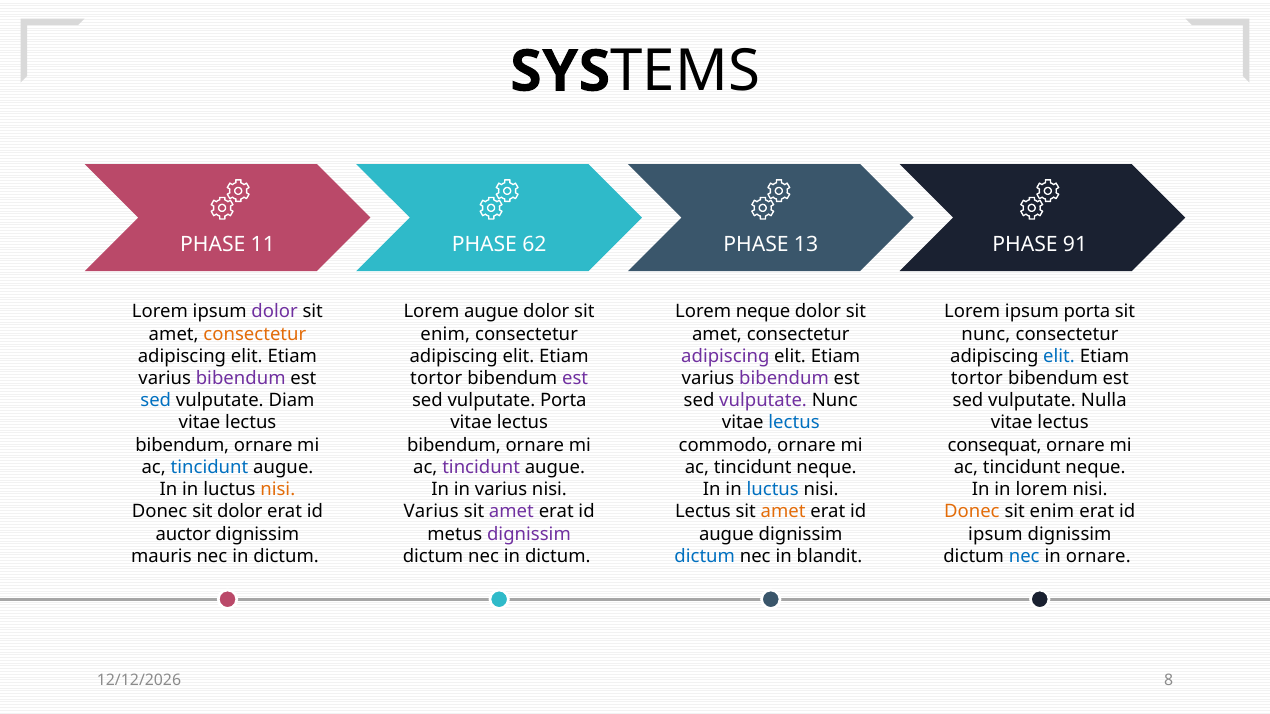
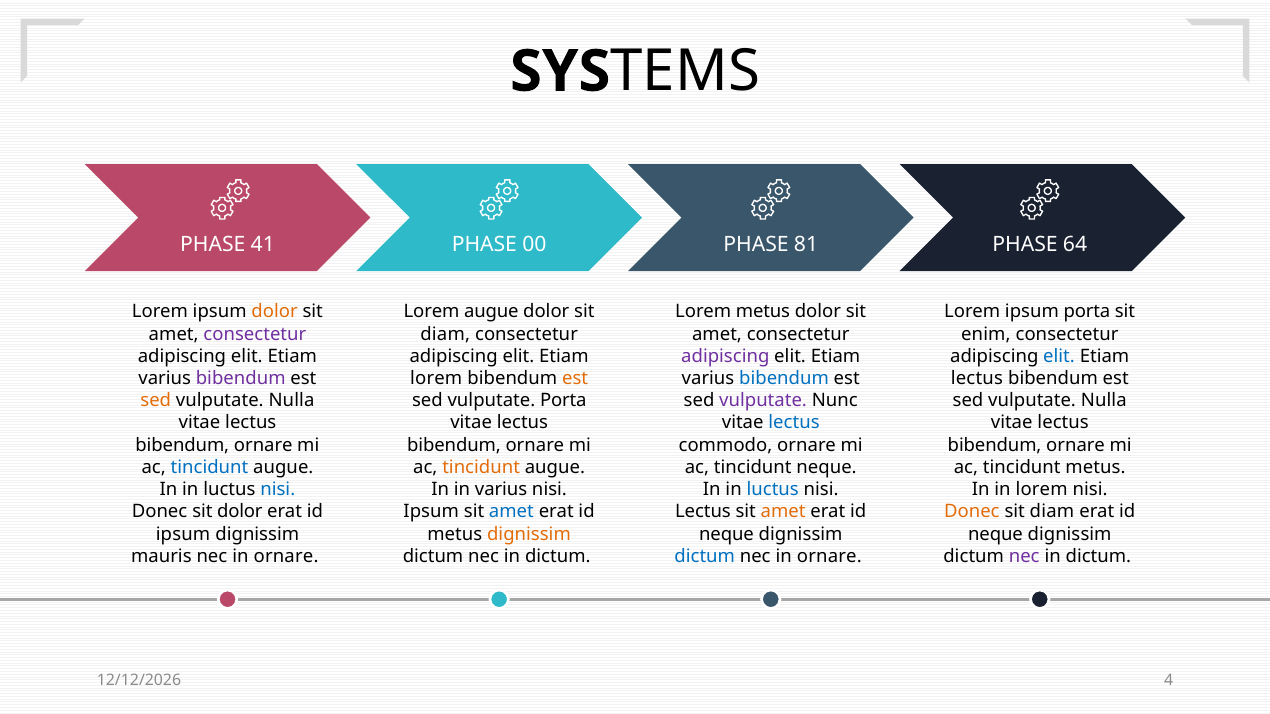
11: 11 -> 41
62: 62 -> 00
13: 13 -> 81
91: 91 -> 64
dolor at (275, 312) colour: purple -> orange
Lorem neque: neque -> metus
consectetur at (255, 334) colour: orange -> purple
enim at (445, 334): enim -> diam
nunc at (986, 334): nunc -> enim
tortor at (436, 379): tortor -> lorem
est at (575, 379) colour: purple -> orange
bibendum at (784, 379) colour: purple -> blue
tortor at (977, 379): tortor -> lectus
sed at (156, 401) colour: blue -> orange
Diam at (292, 401): Diam -> Nulla
consequat at (995, 445): consequat -> bibendum
tincidunt at (481, 468) colour: purple -> orange
neque at (1096, 468): neque -> metus
nisi at (278, 490) colour: orange -> blue
Varius at (431, 512): Varius -> Ipsum
amet at (511, 512) colour: purple -> blue
enim at (1052, 512): enim -> diam
auctor at (183, 534): auctor -> ipsum
dignissim at (529, 534) colour: purple -> orange
augue at (726, 534): augue -> neque
ipsum at (995, 534): ipsum -> neque
dictum at (286, 556): dictum -> ornare
blandit at (829, 556): blandit -> ornare
nec at (1024, 556) colour: blue -> purple
ornare at (1098, 556): ornare -> dictum
8: 8 -> 4
